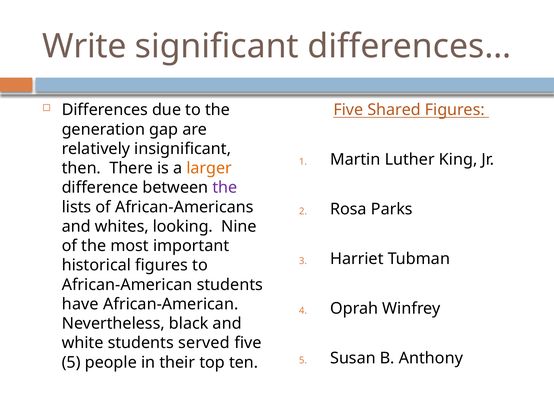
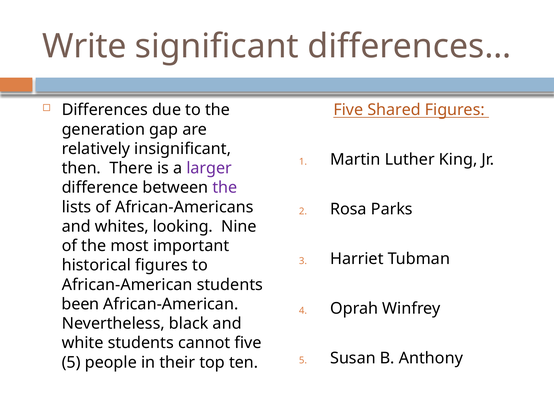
larger colour: orange -> purple
have: have -> been
served: served -> cannot
